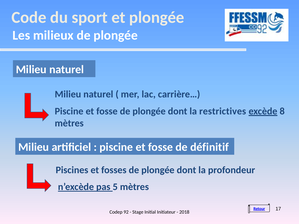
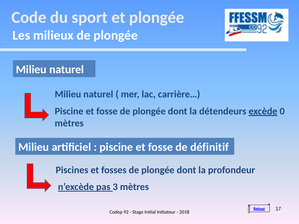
restrictives: restrictives -> détendeurs
8: 8 -> 0
5: 5 -> 3
